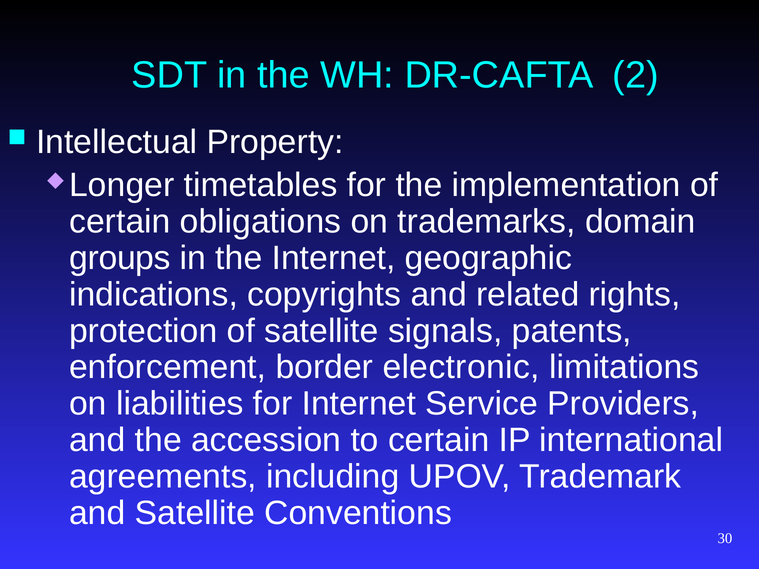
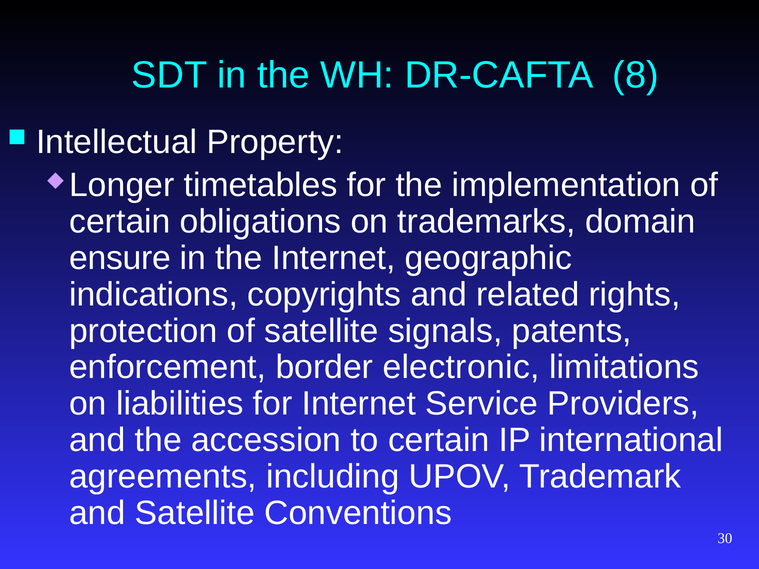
2: 2 -> 8
groups: groups -> ensure
